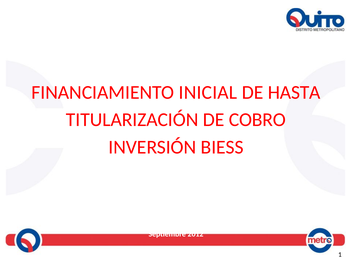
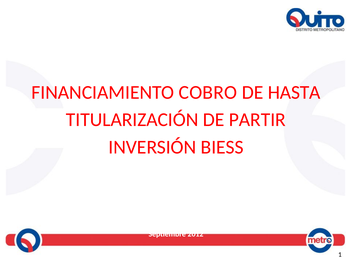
INICIAL: INICIAL -> COBRO
COBRO: COBRO -> PARTIR
